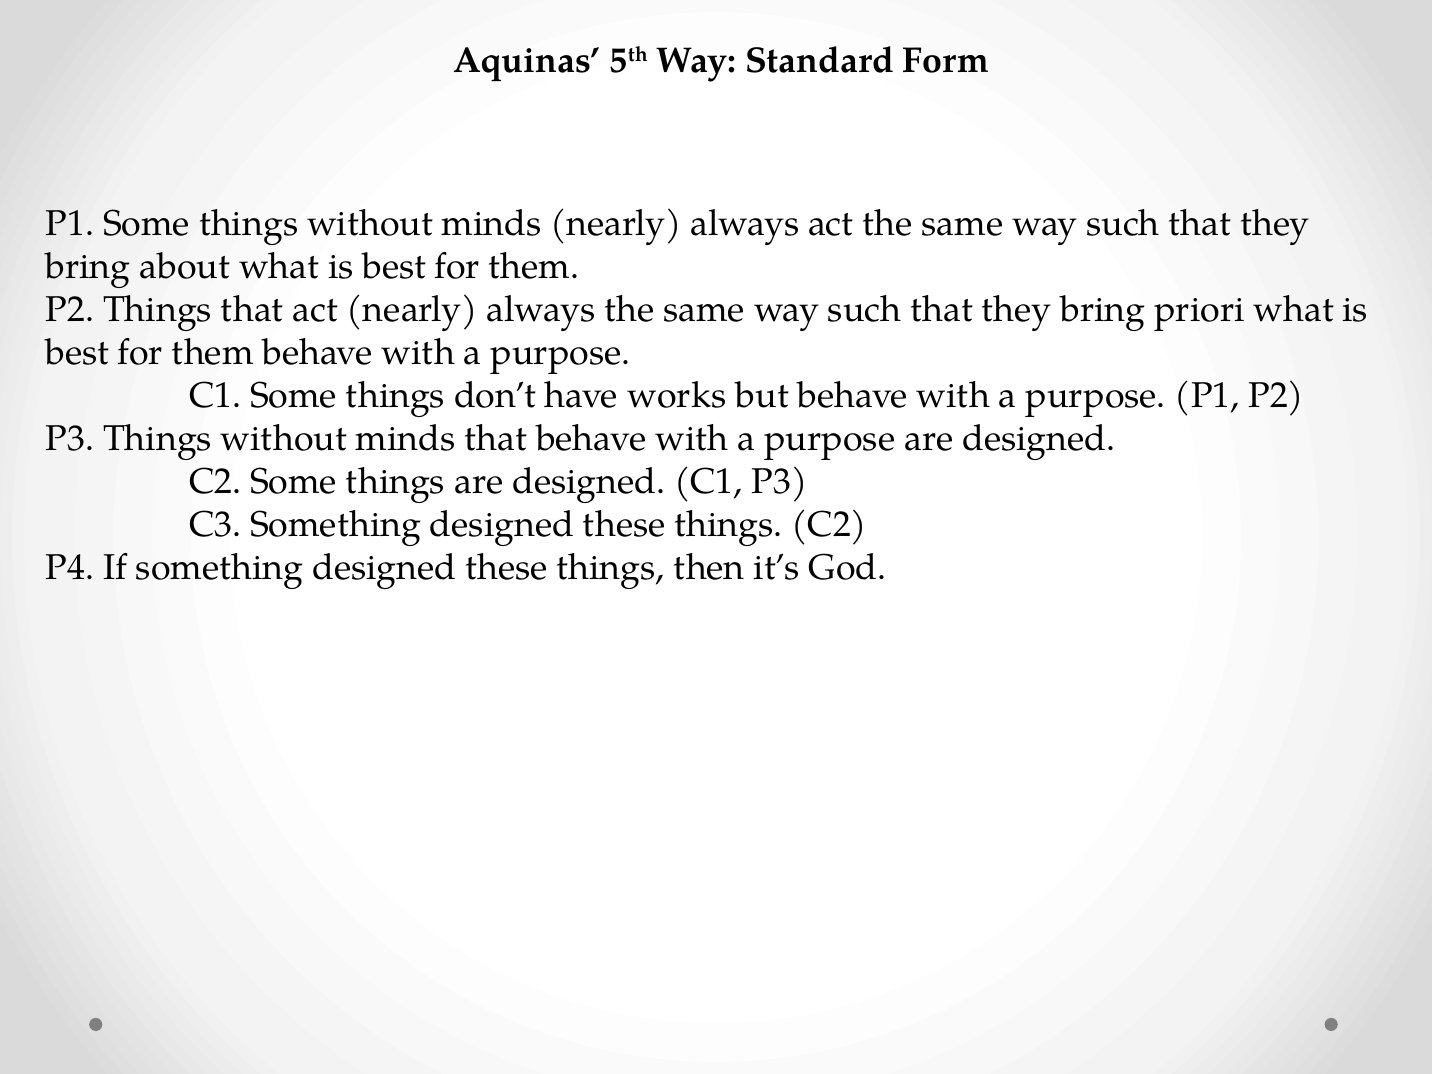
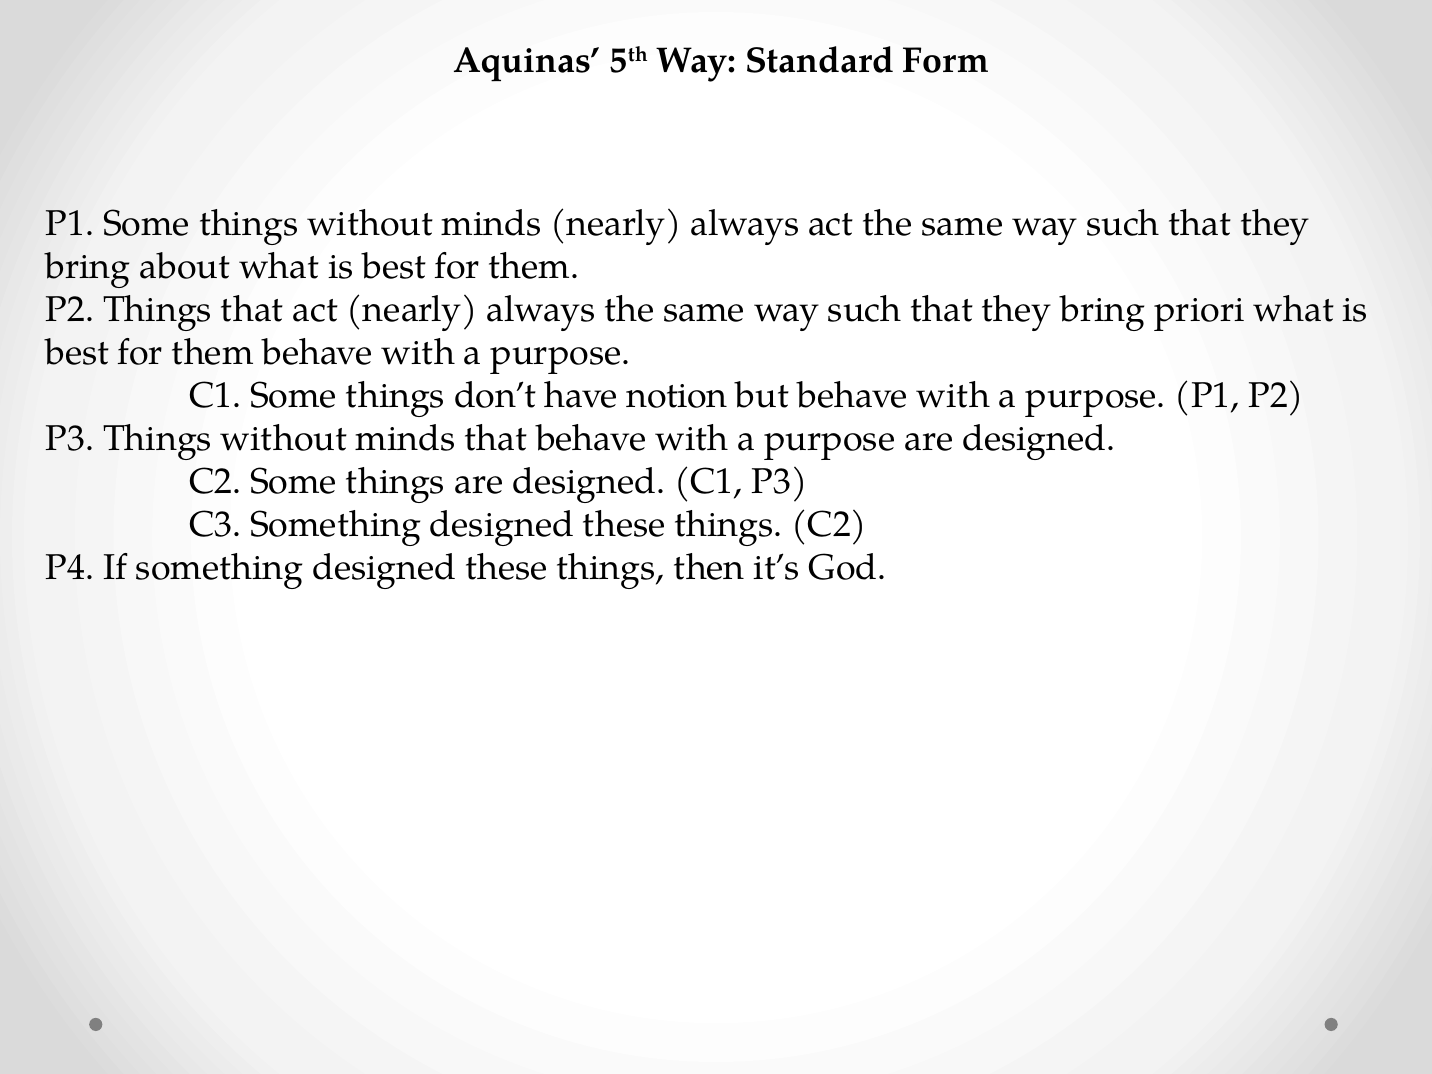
works: works -> notion
